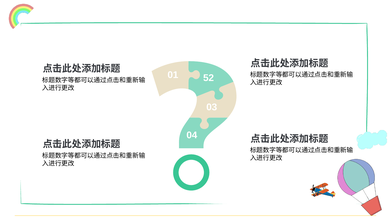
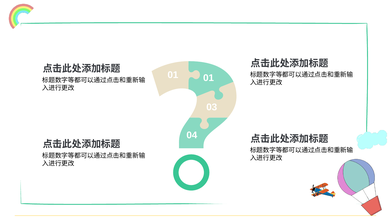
01 52: 52 -> 01
